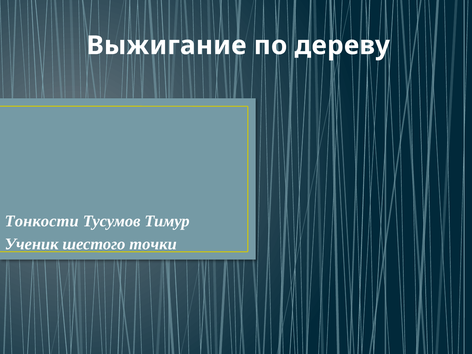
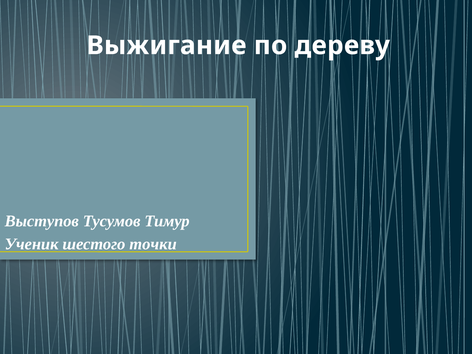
Тонкости: Тонкости -> Выступов
